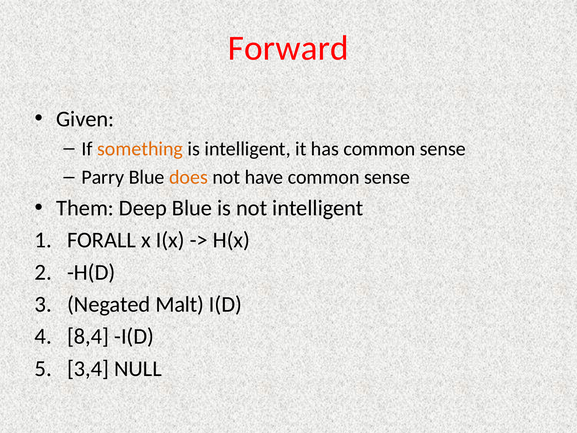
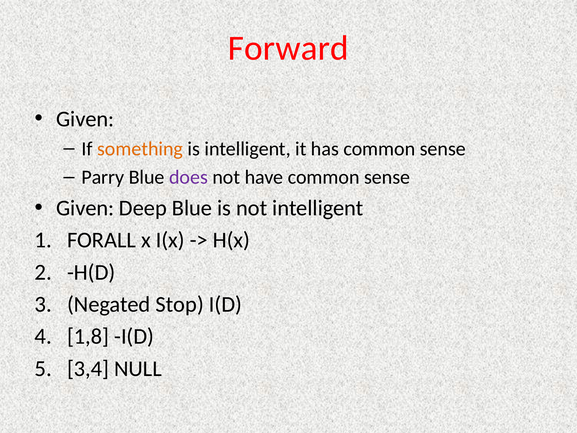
does colour: orange -> purple
Them at (85, 208): Them -> Given
Malt: Malt -> Stop
8,4: 8,4 -> 1,8
